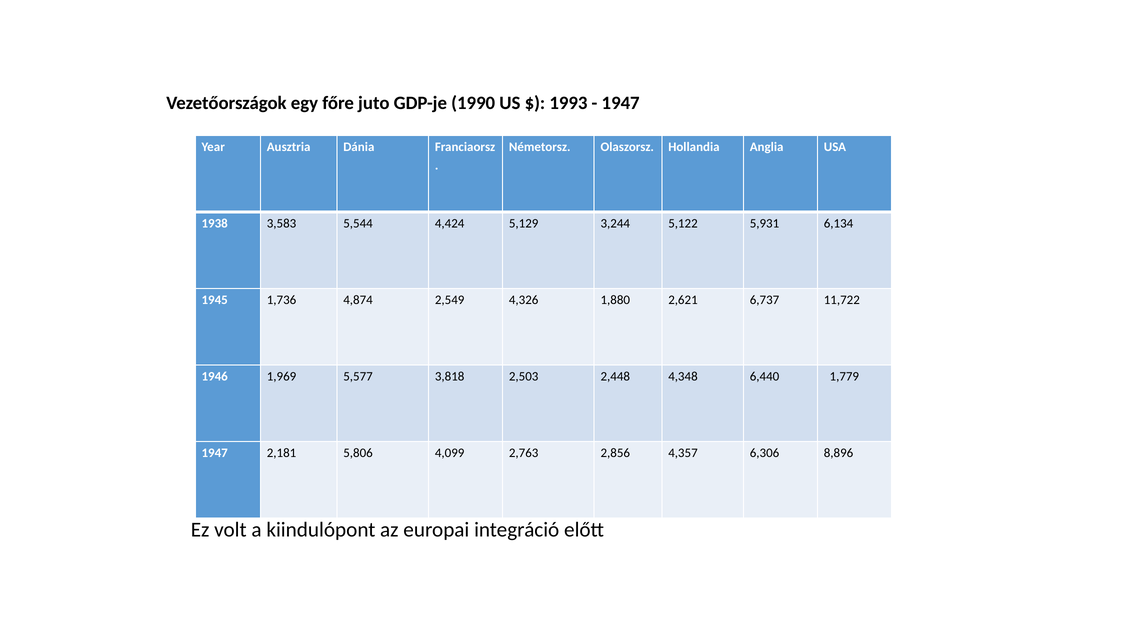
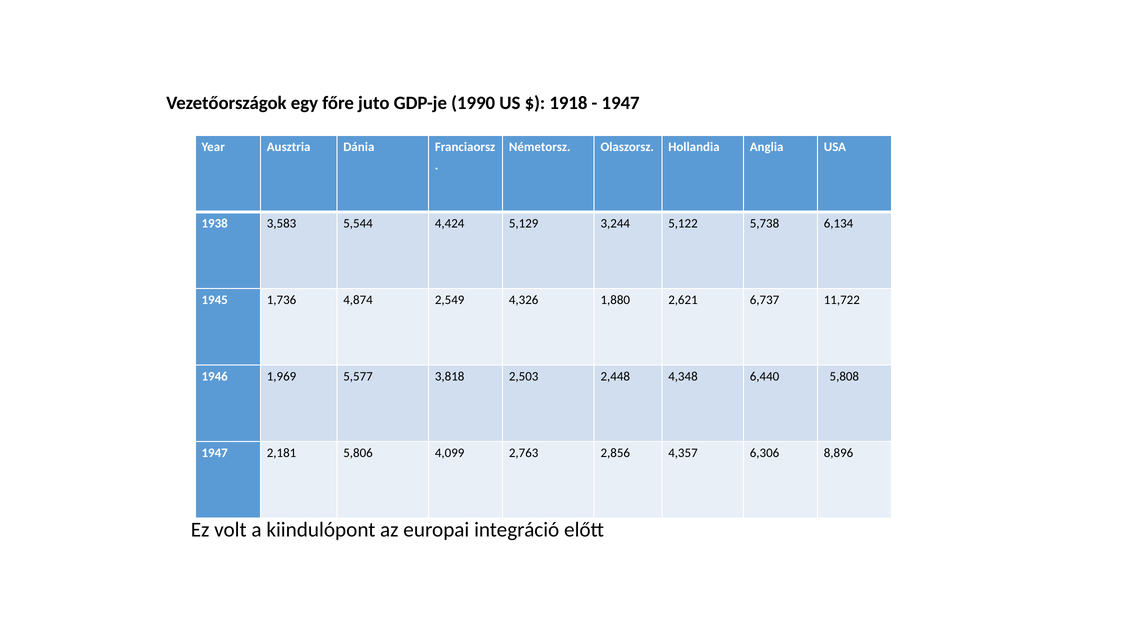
1993: 1993 -> 1918
5,931: 5,931 -> 5,738
1,779: 1,779 -> 5,808
